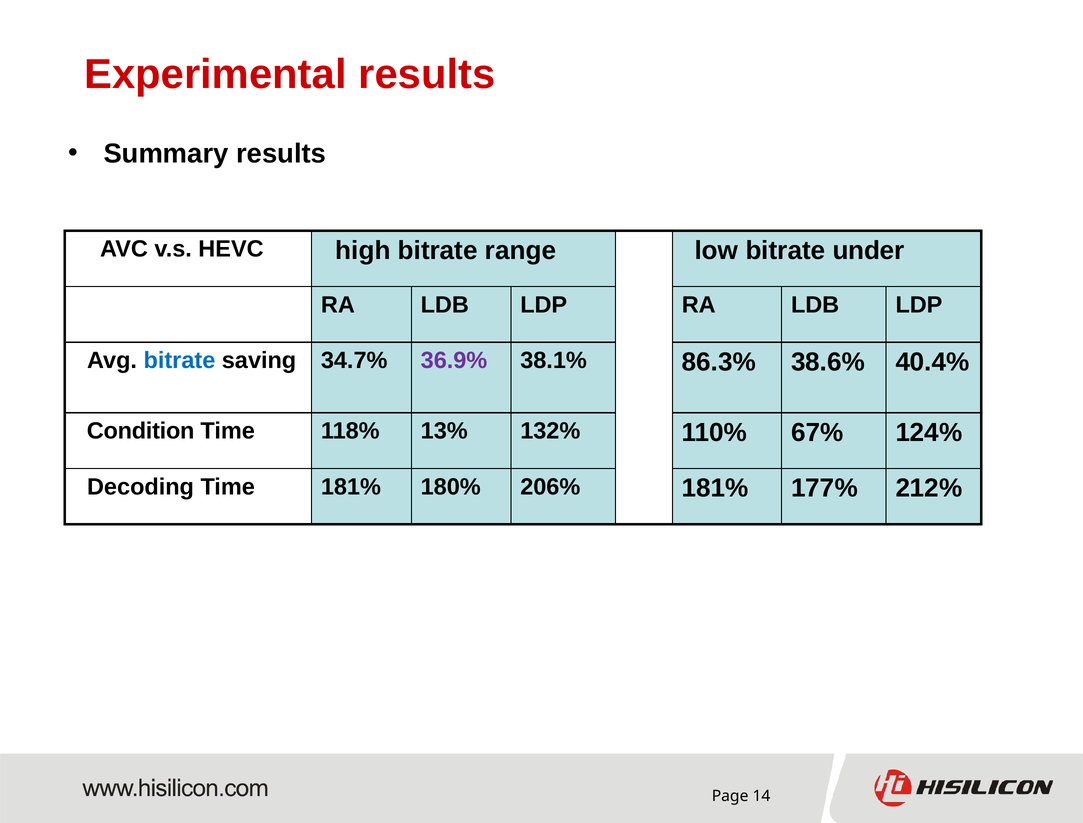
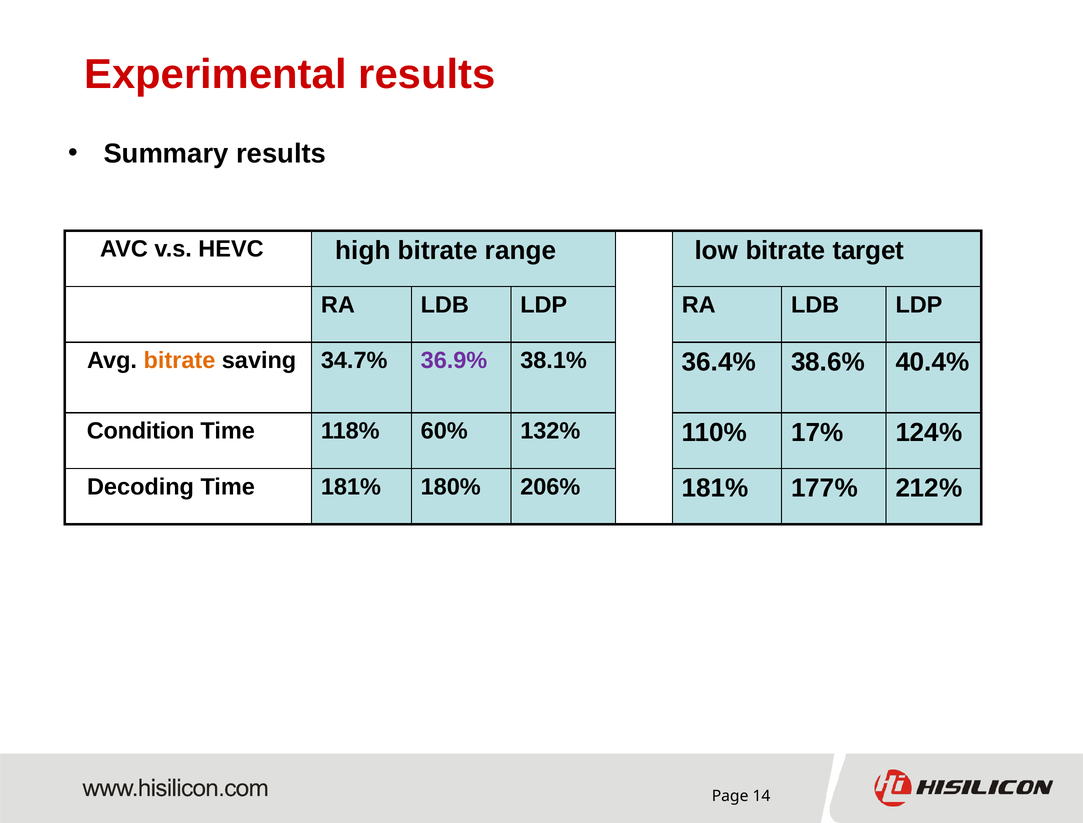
under: under -> target
bitrate at (179, 360) colour: blue -> orange
86.3%: 86.3% -> 36.4%
13%: 13% -> 60%
67%: 67% -> 17%
